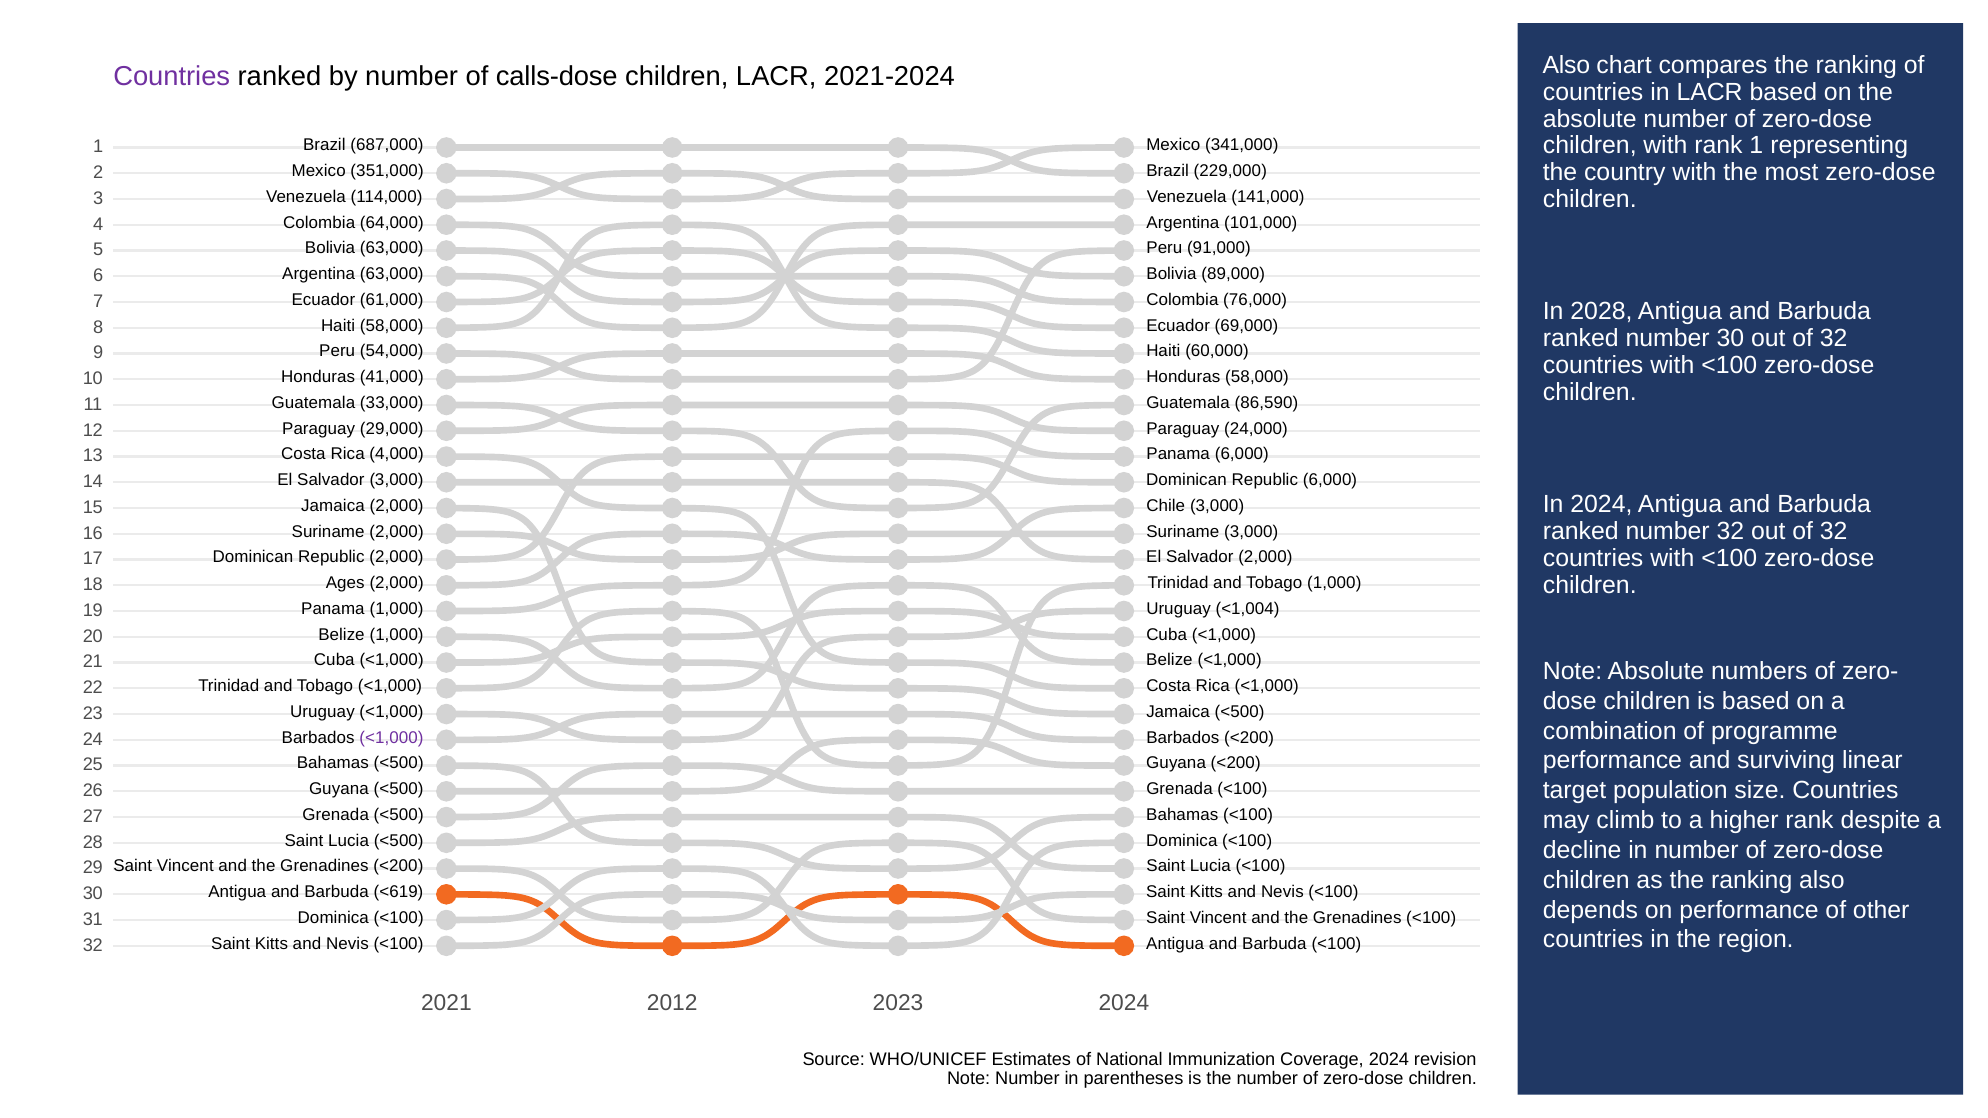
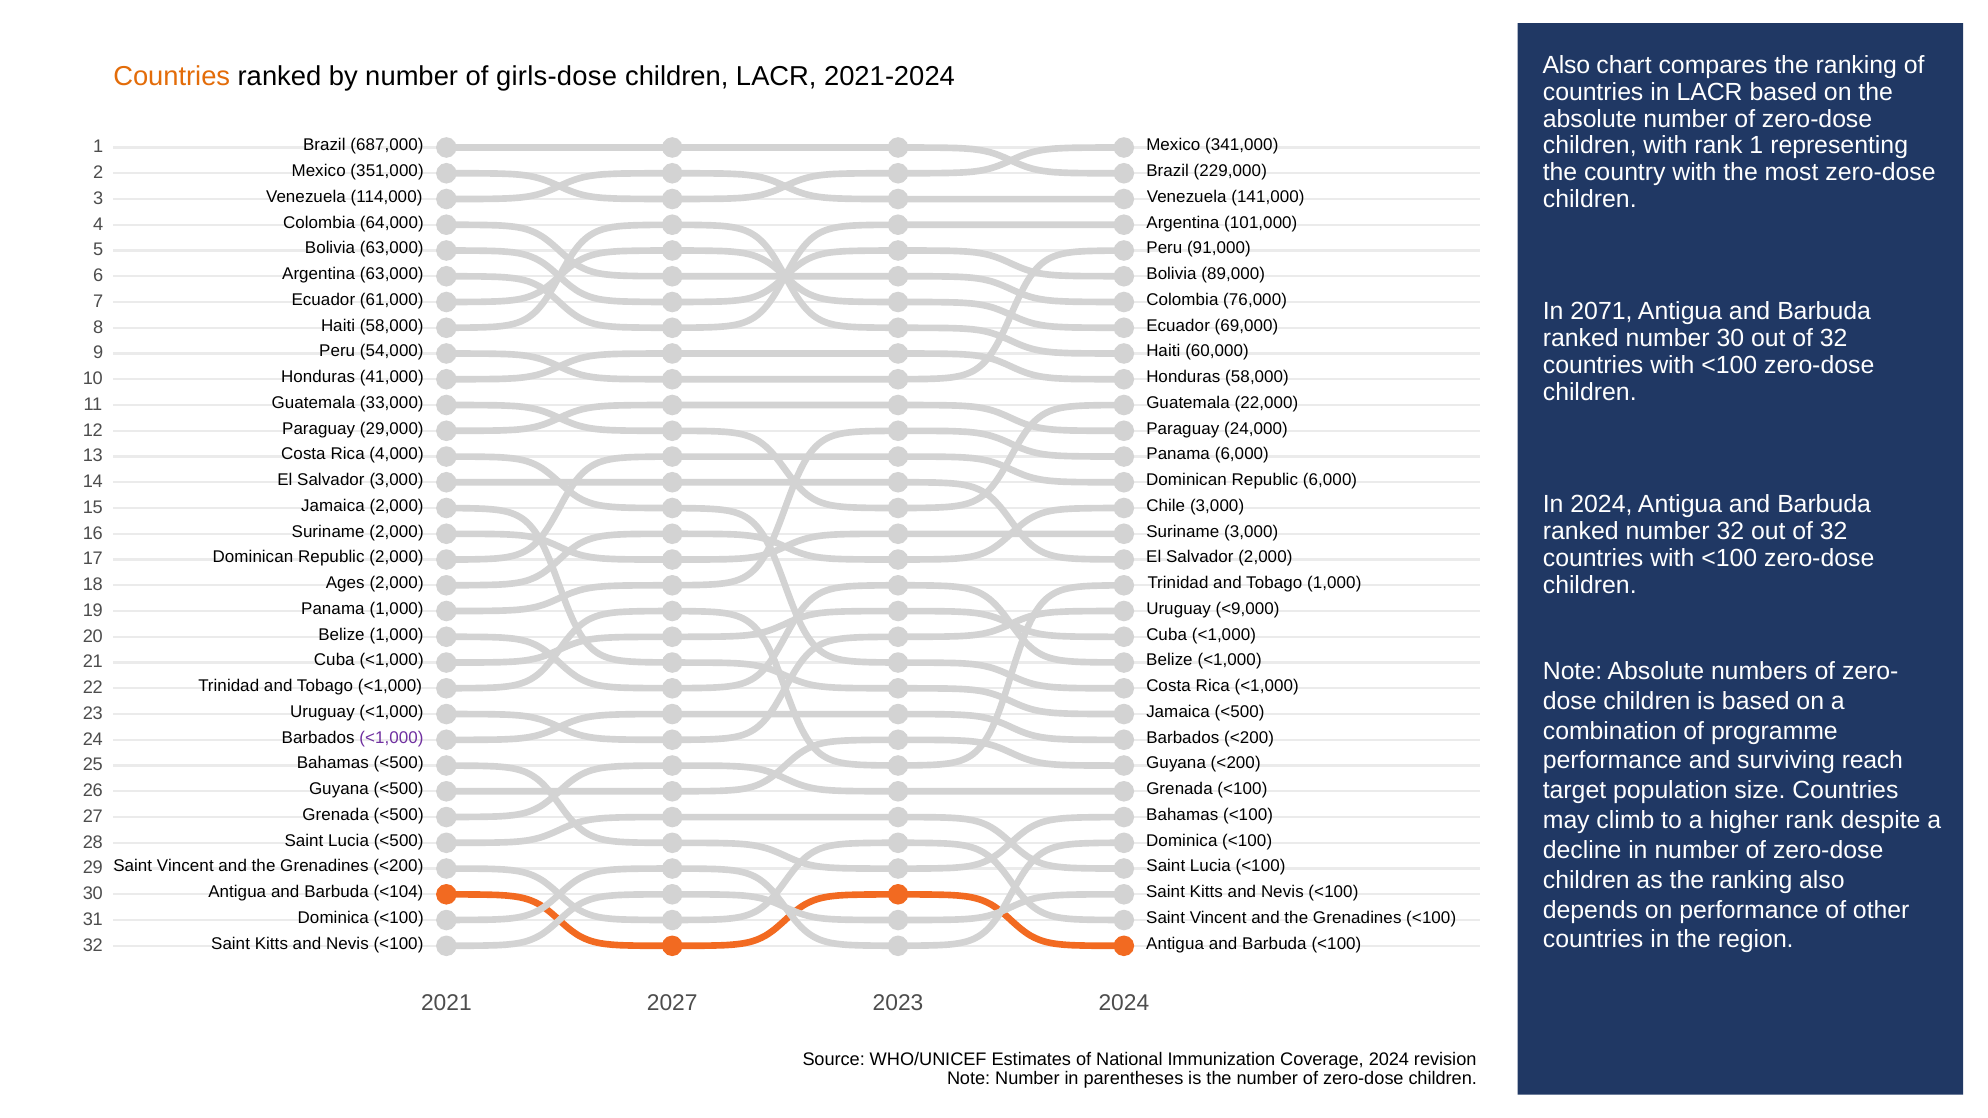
Countries at (172, 77) colour: purple -> orange
calls-dose: calls-dose -> girls-dose
2028: 2028 -> 2071
86,590: 86,590 -> 22,000
<1,004: <1,004 -> <9,000
linear: linear -> reach
<619: <619 -> <104
2012: 2012 -> 2027
